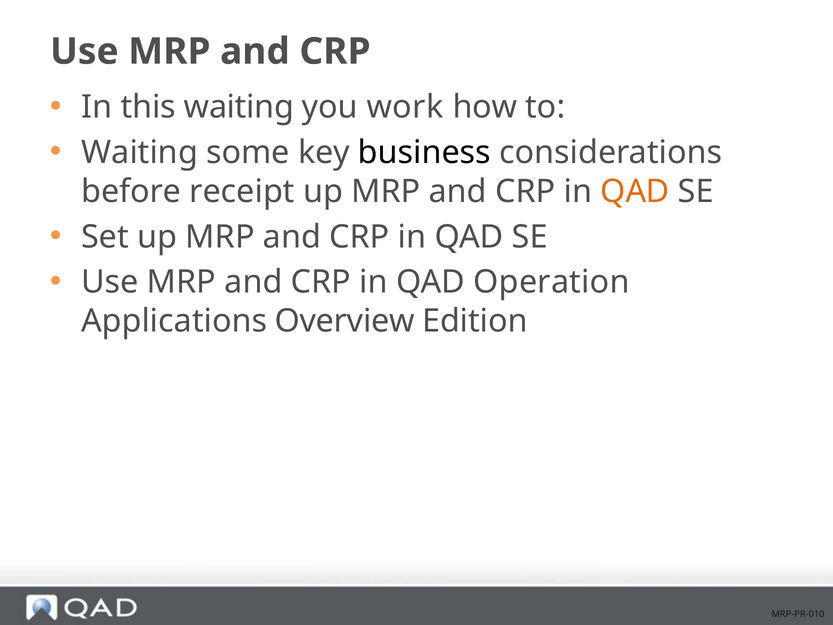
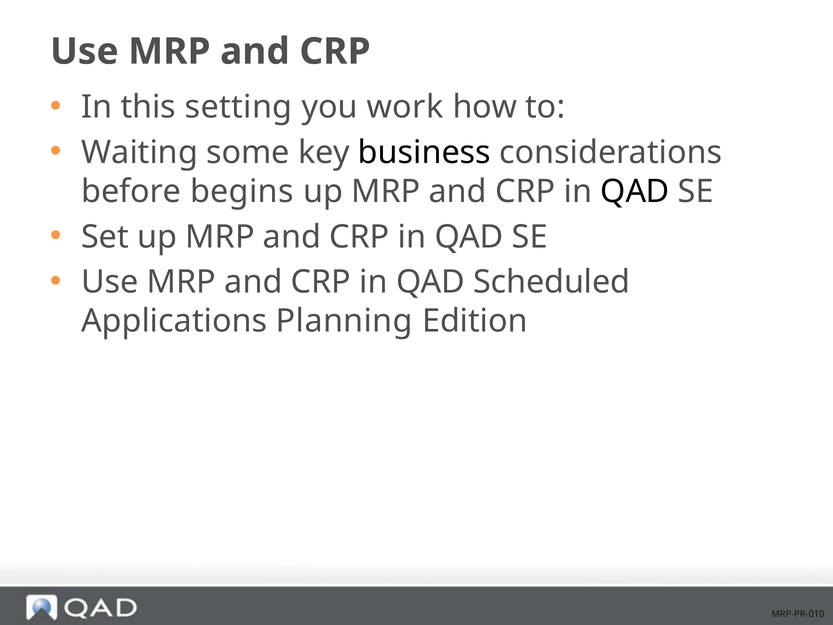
this waiting: waiting -> setting
receipt: receipt -> begins
QAD at (635, 191) colour: orange -> black
Operation: Operation -> Scheduled
Overview: Overview -> Planning
